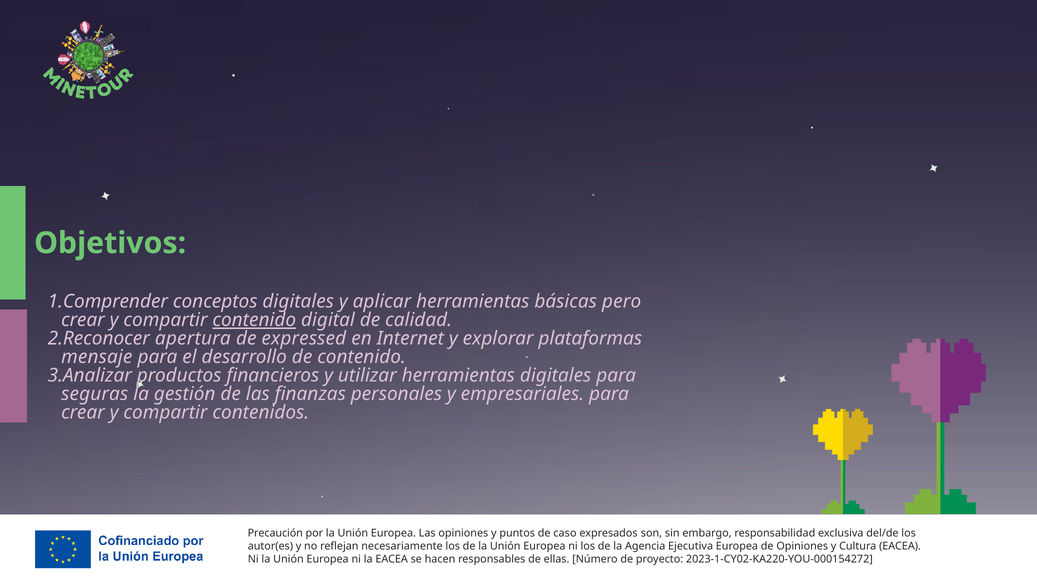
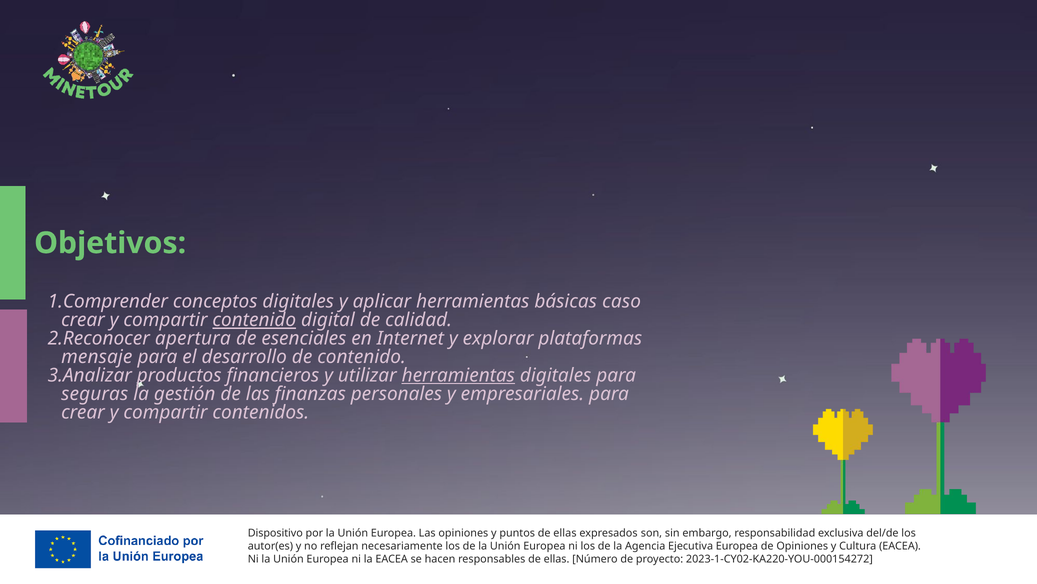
pero: pero -> caso
expressed: expressed -> esenciales
herramientas at (458, 375) underline: none -> present
Precaución: Precaución -> Dispositivo
puntos de caso: caso -> ellas
